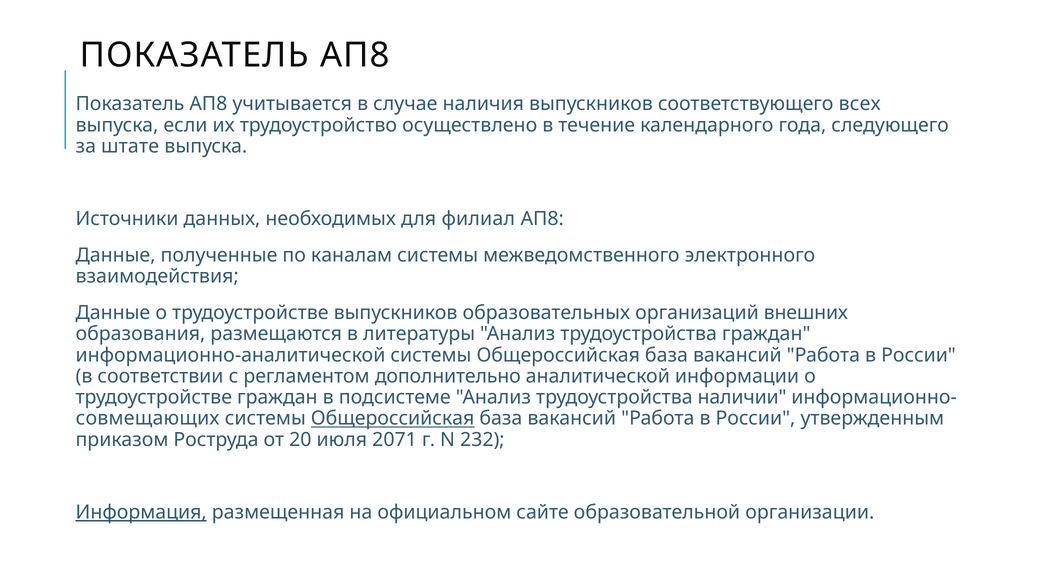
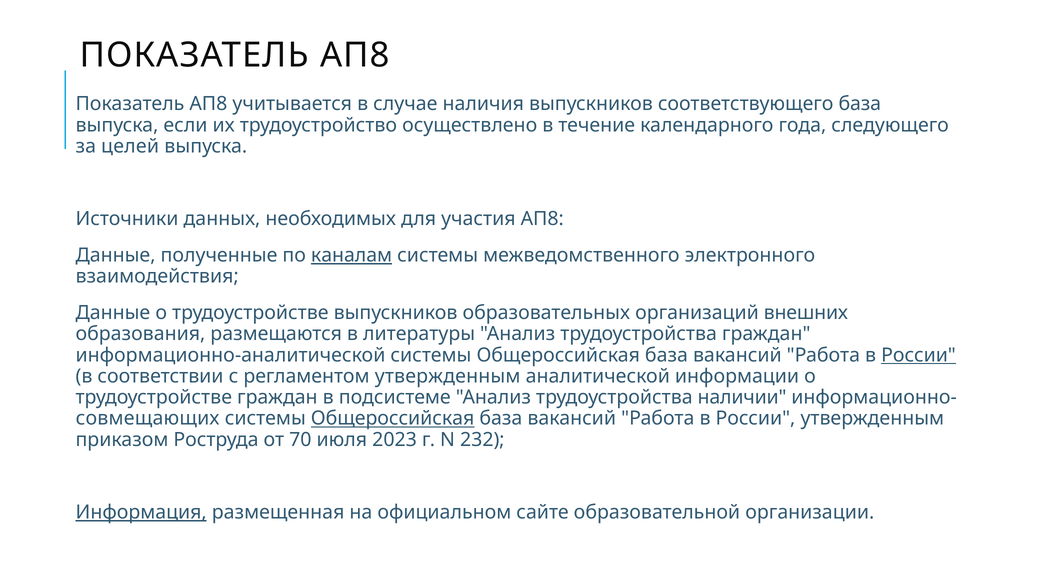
соответствующего всех: всех -> база
штате: штате -> целей
филиал: филиал -> участия
каналам underline: none -> present
России at (919, 355) underline: none -> present
регламентом дополнительно: дополнительно -> утвержденным
20: 20 -> 70
2071: 2071 -> 2023
